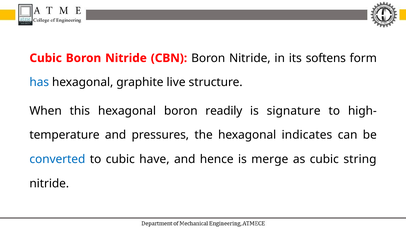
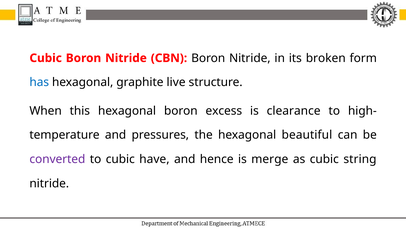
softens: softens -> broken
readily: readily -> excess
signature: signature -> clearance
indicates: indicates -> beautiful
converted colour: blue -> purple
